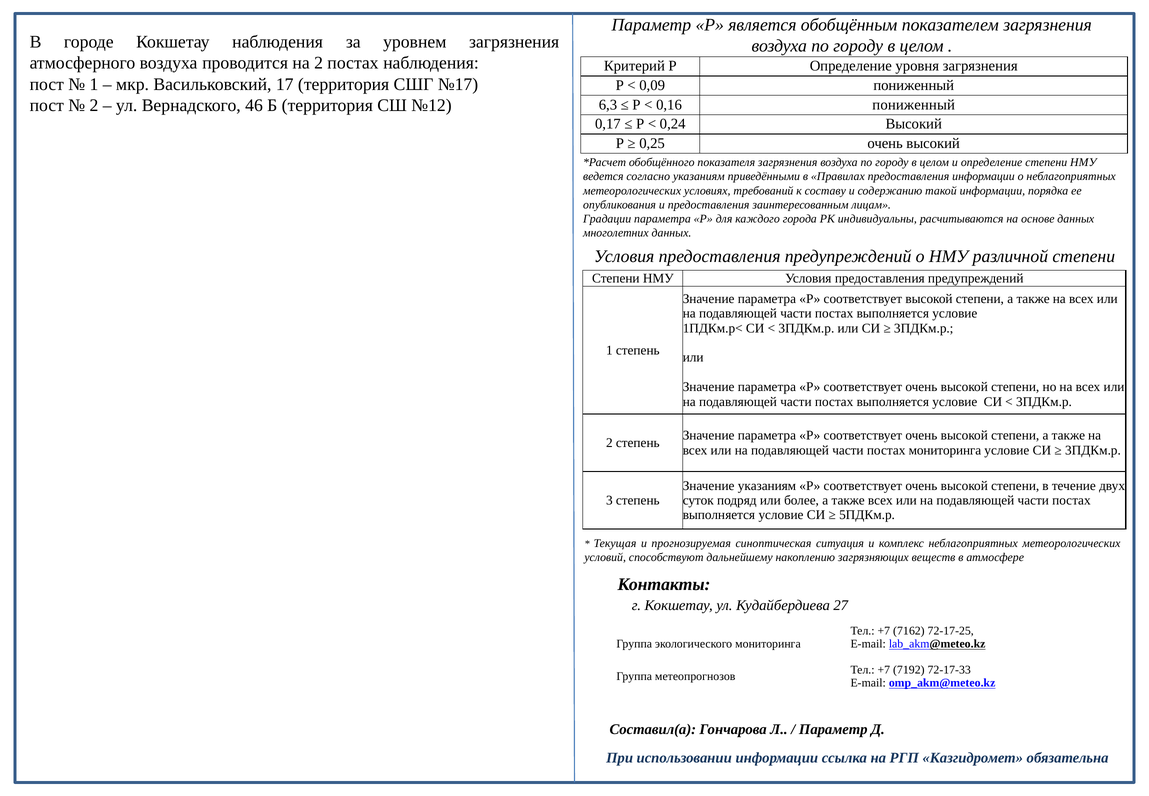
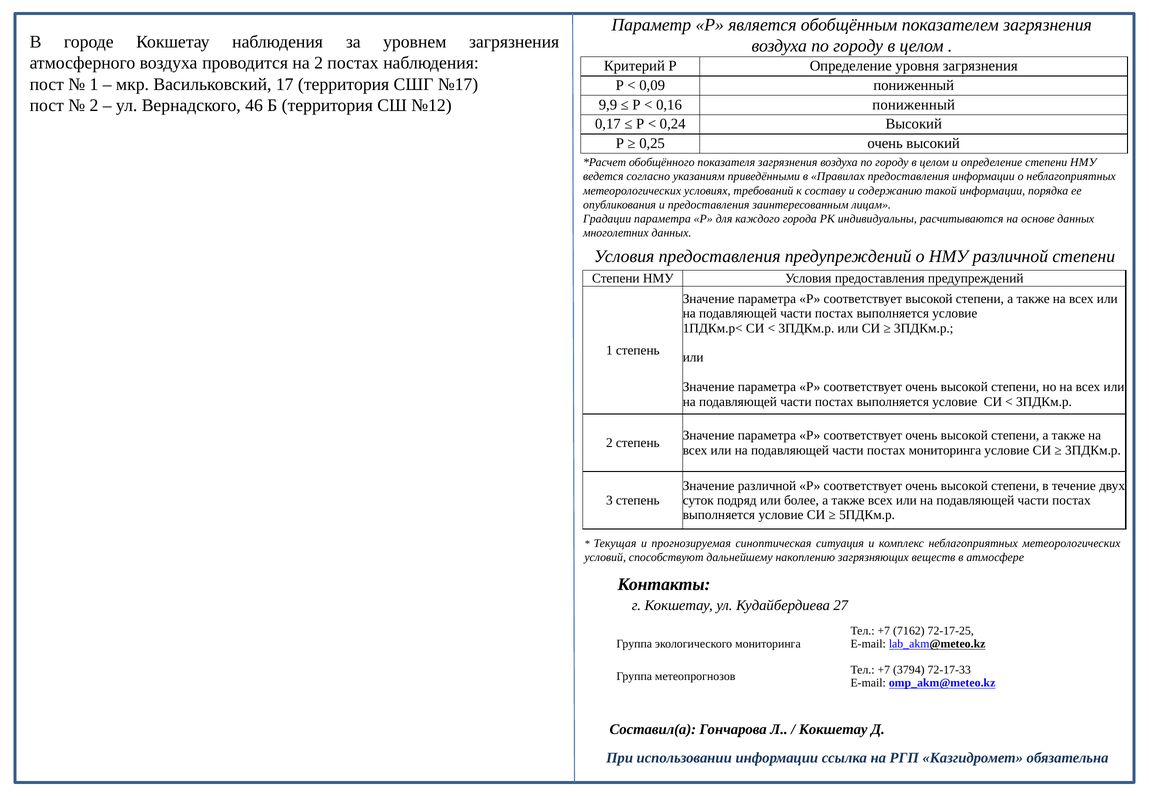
6,3: 6,3 -> 9,9
Значение указаниям: указаниям -> различной
7192: 7192 -> 3794
Параметр at (833, 729): Параметр -> Кокшетау
